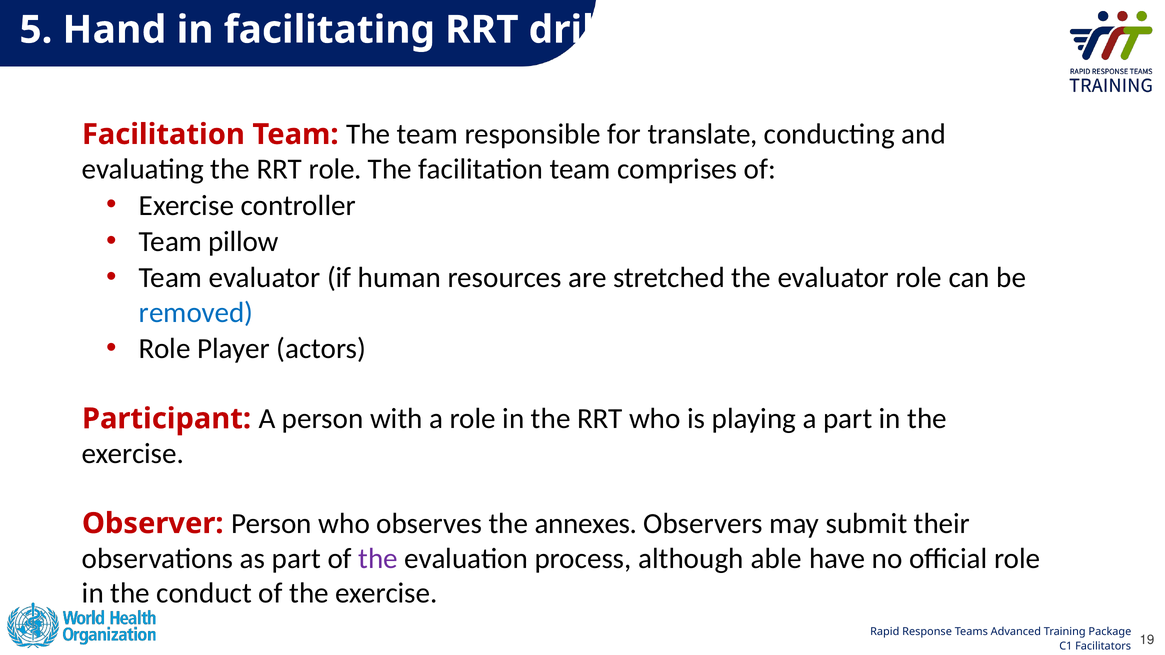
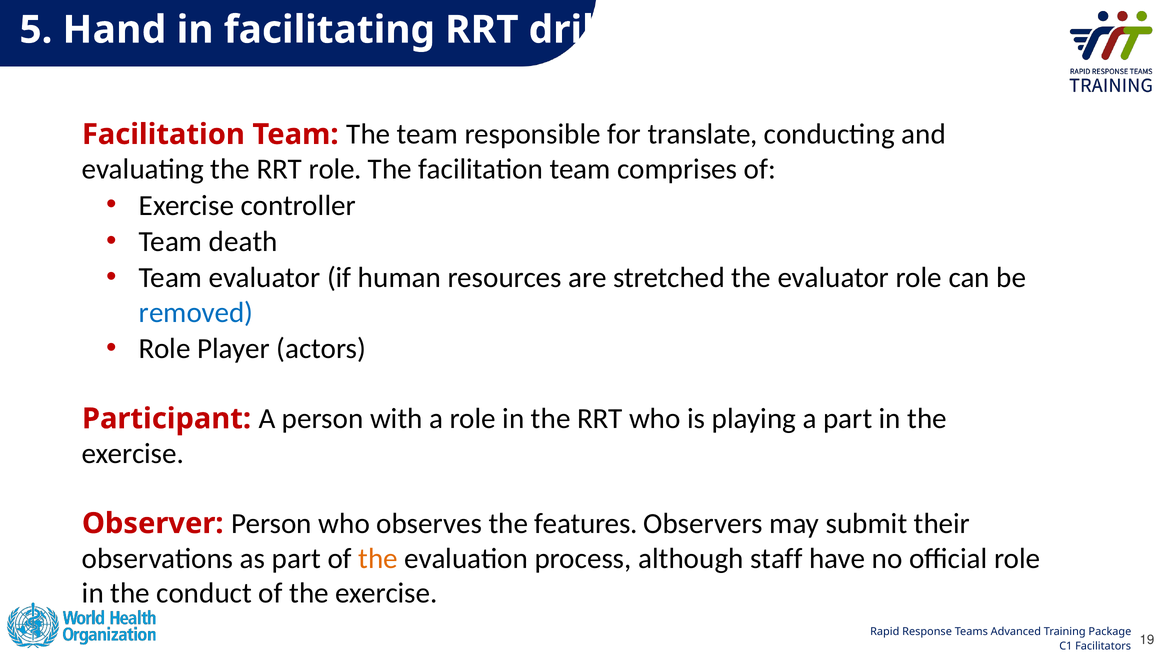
pillow: pillow -> death
annexes: annexes -> features
the at (378, 559) colour: purple -> orange
able: able -> staff
